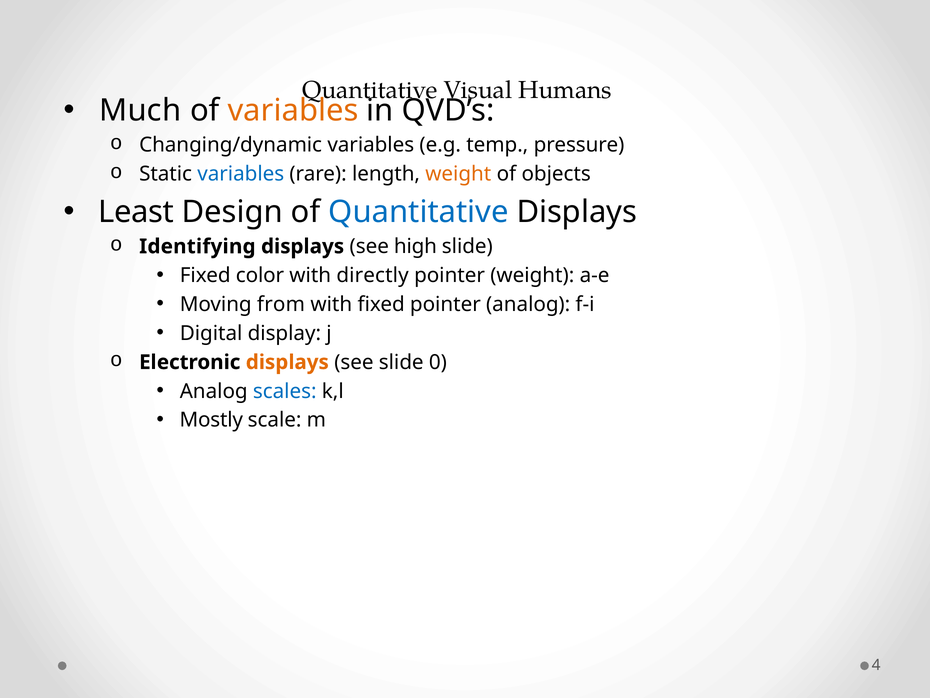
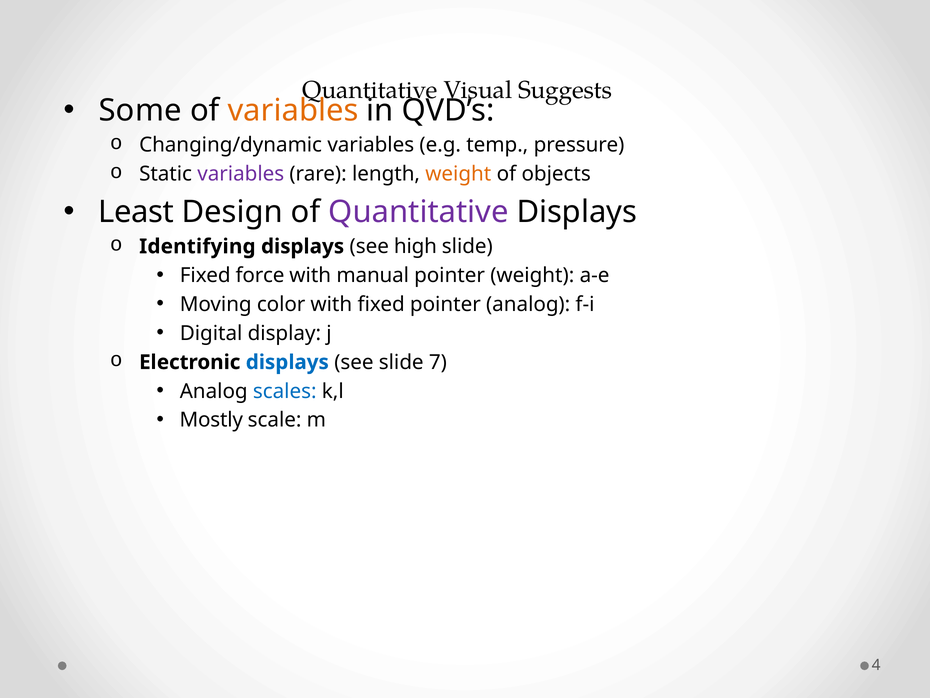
Humans: Humans -> Suggests
Much: Much -> Some
variables at (241, 174) colour: blue -> purple
Quantitative at (418, 212) colour: blue -> purple
color: color -> force
directly: directly -> manual
from: from -> color
displays at (287, 362) colour: orange -> blue
0: 0 -> 7
